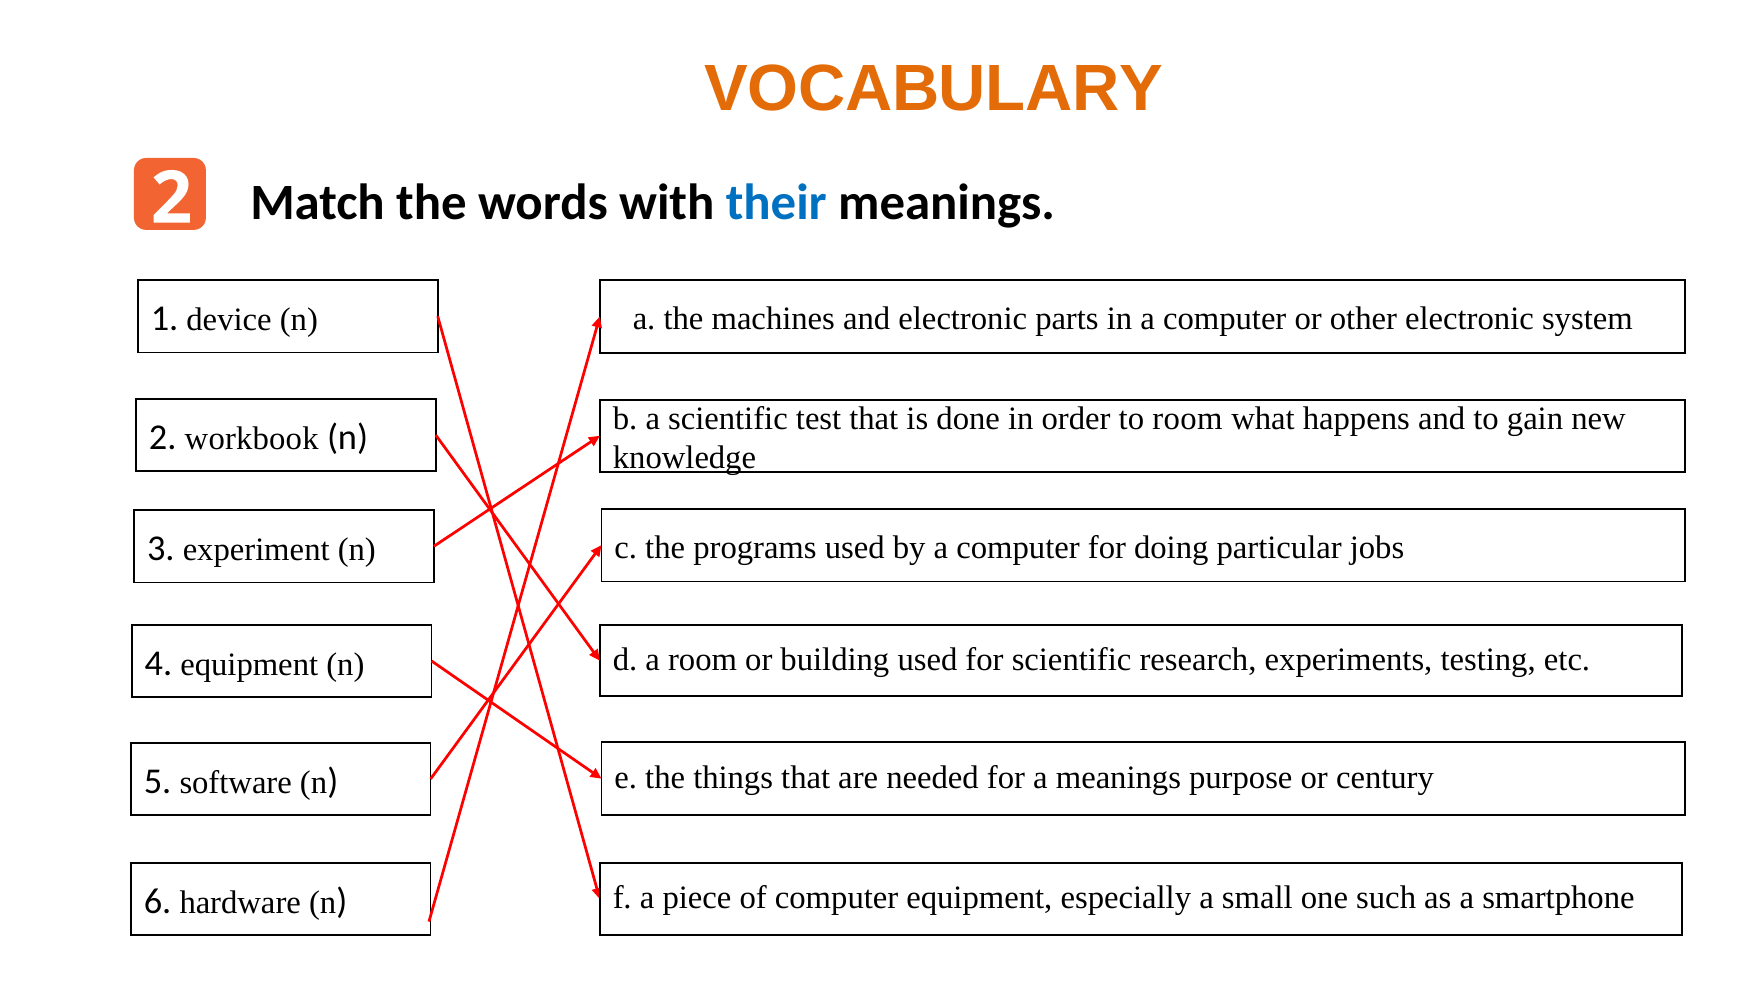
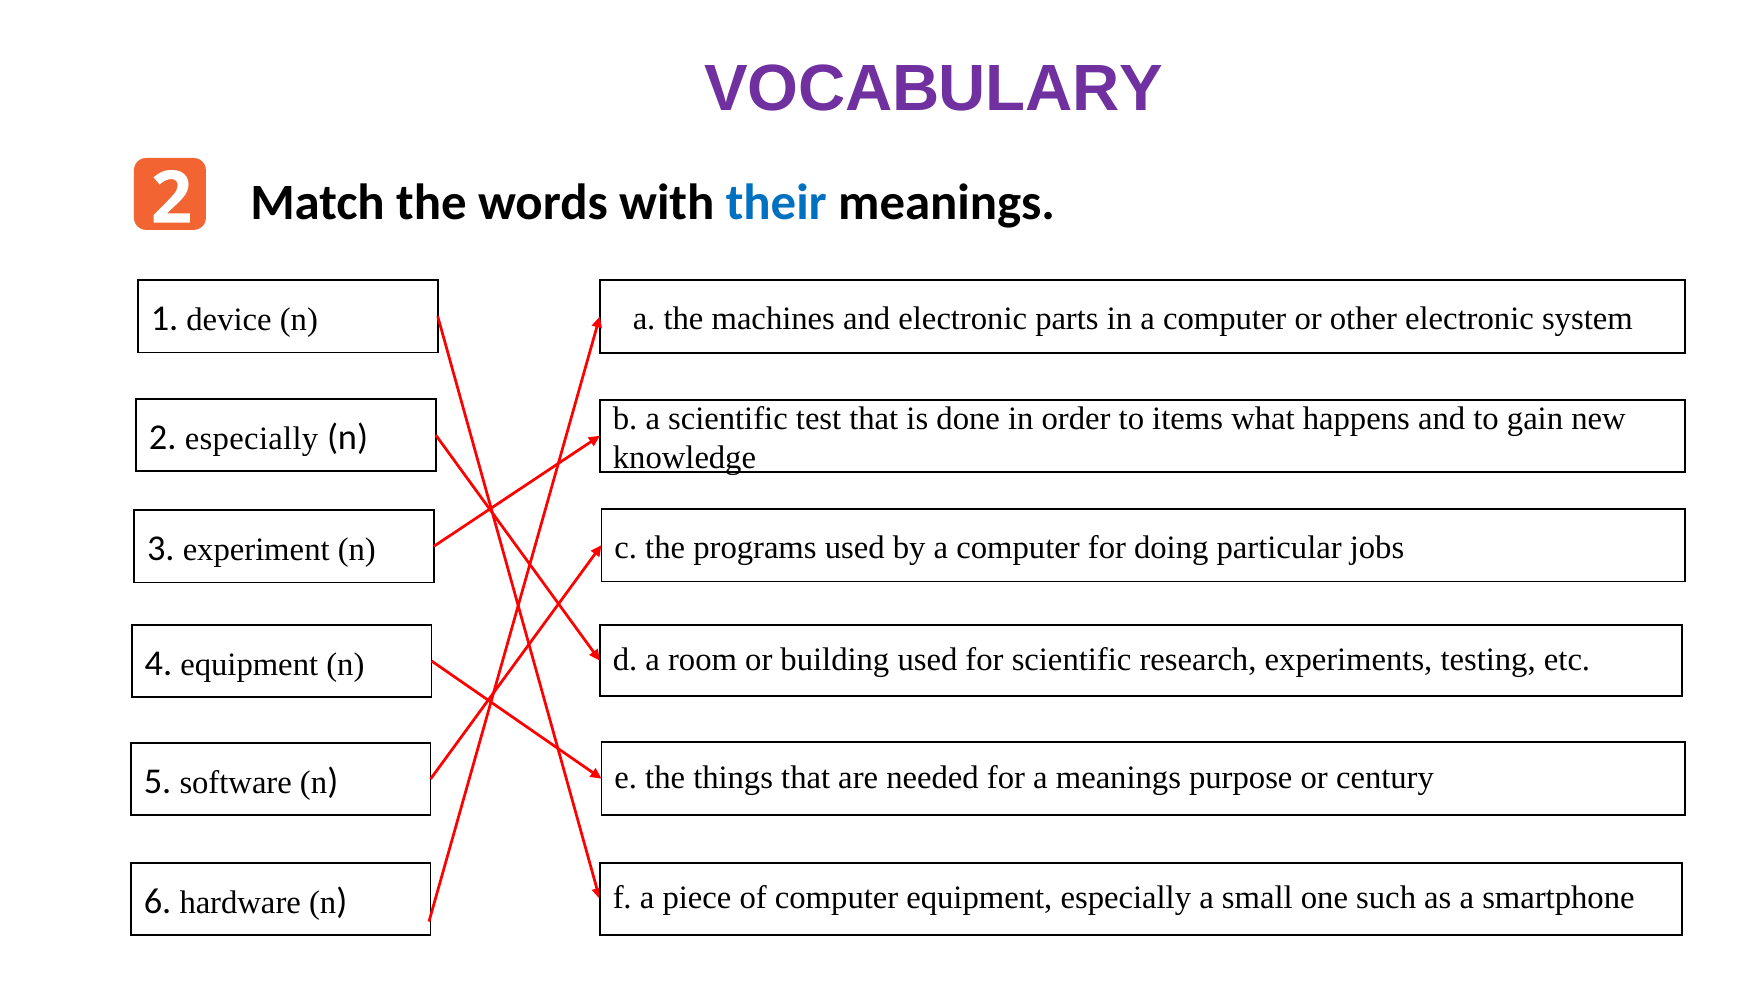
VOCABULARY colour: orange -> purple
to room: room -> items
2 workbook: workbook -> especially
